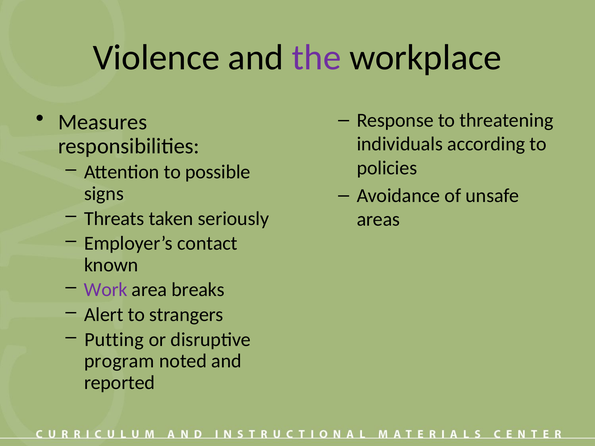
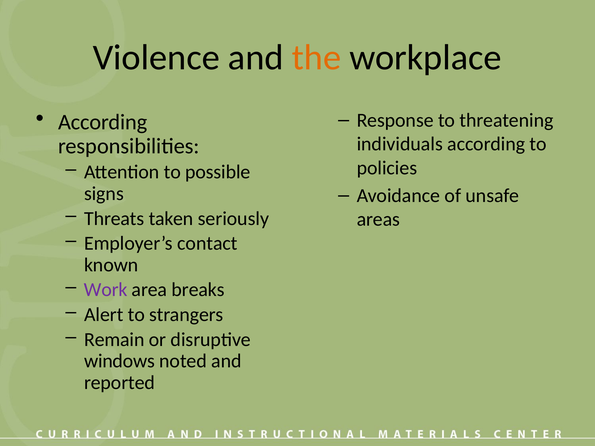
the colour: purple -> orange
Measures at (103, 122): Measures -> According
Putting: Putting -> Remain
program: program -> windows
